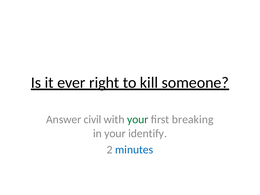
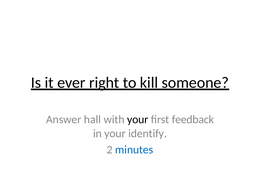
civil: civil -> hall
your at (138, 120) colour: green -> black
breaking: breaking -> feedback
